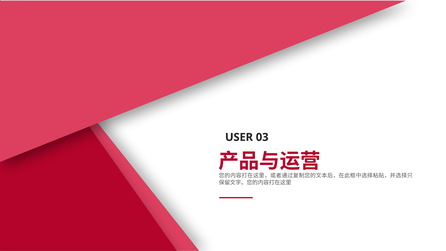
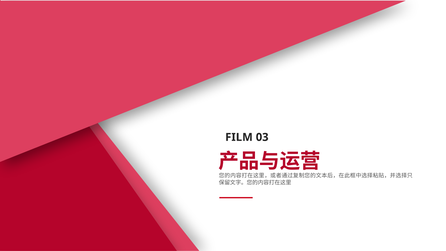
USER: USER -> FILM
